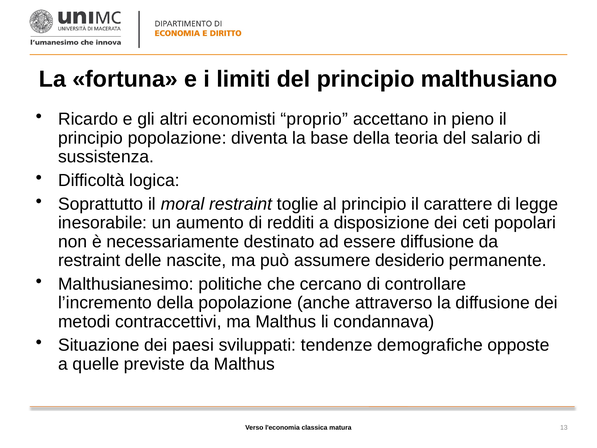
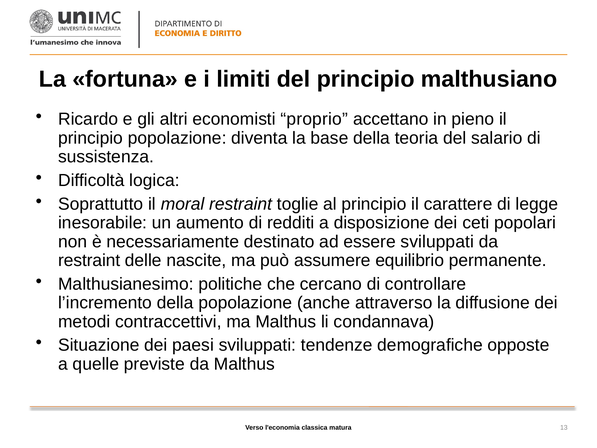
essere diffusione: diffusione -> sviluppati
desiderio: desiderio -> equilibrio
